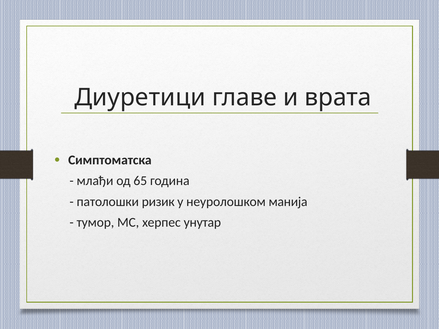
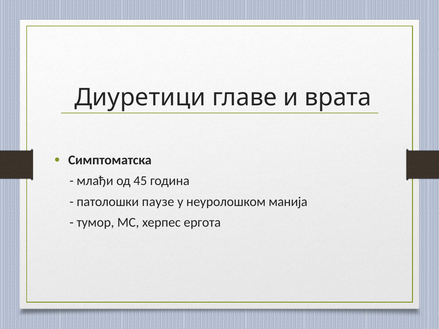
65: 65 -> 45
ризик: ризик -> паузе
унутар: унутар -> ергота
